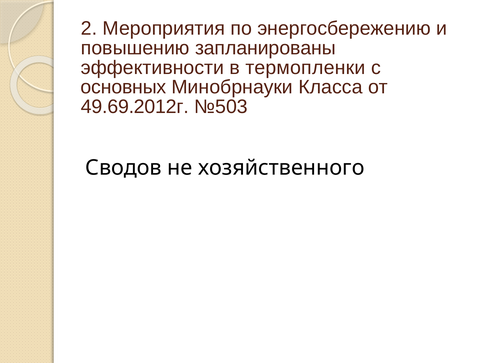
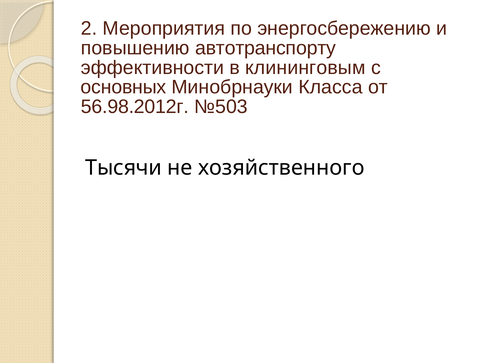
запланированы: запланированы -> автотранспорту
термопленки: термопленки -> клининговым
49.69.2012г: 49.69.2012г -> 56.98.2012г
Сводов: Сводов -> Тысячи
